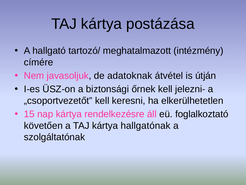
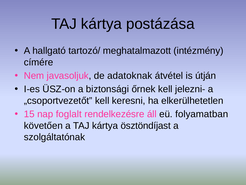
nap kártya: kártya -> foglalt
foglalkoztató: foglalkoztató -> folyamatban
hallgatónak: hallgatónak -> ösztöndíjast
